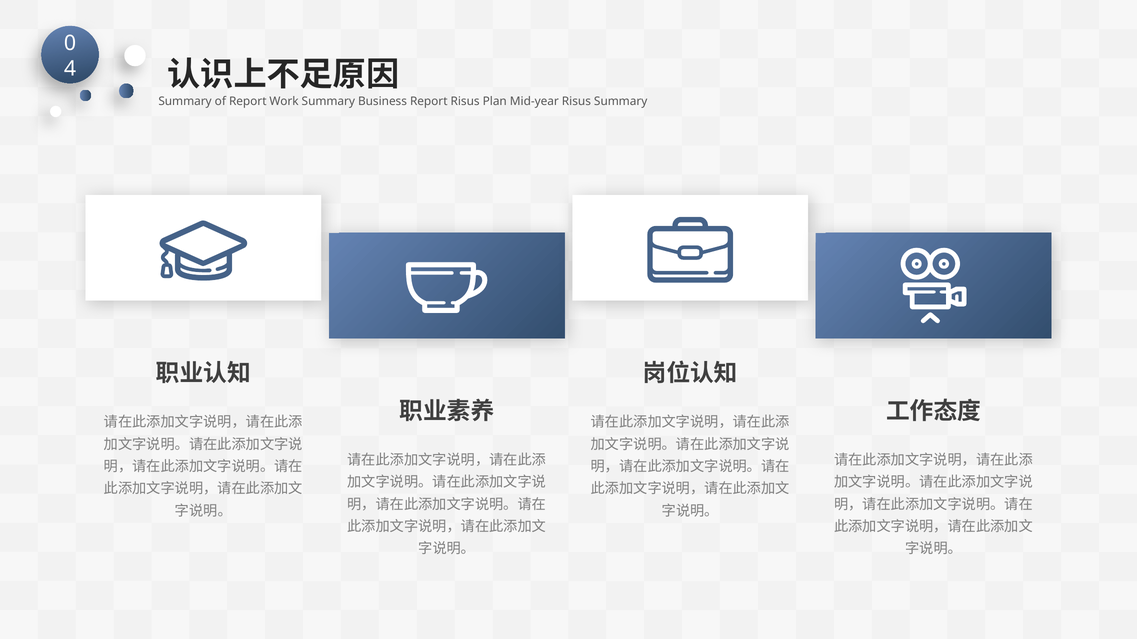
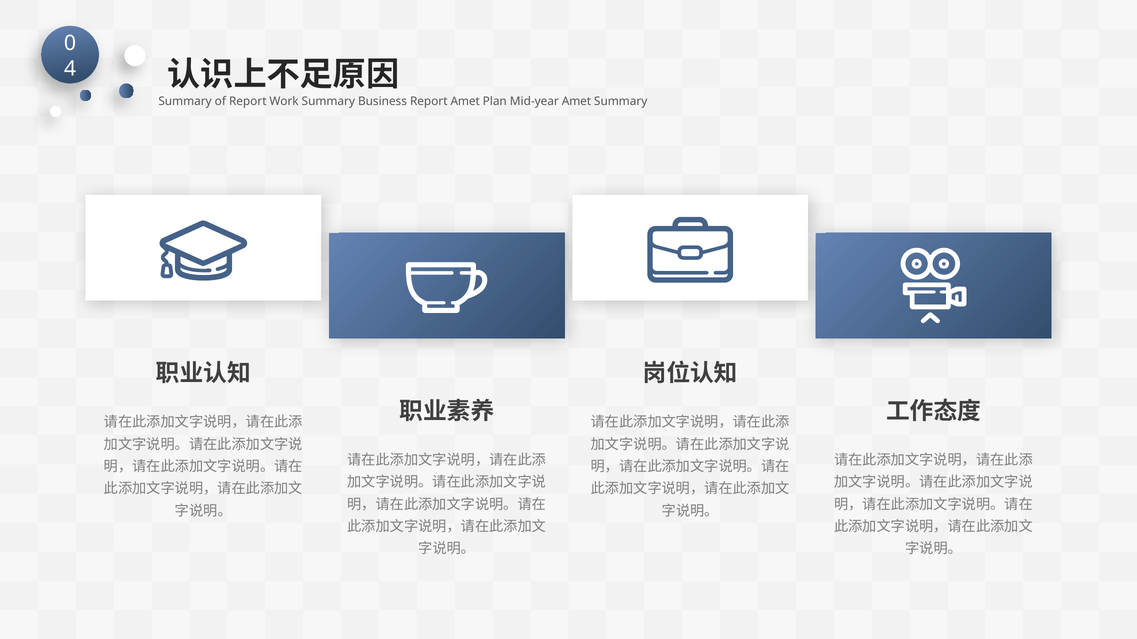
Report Risus: Risus -> Amet
Mid-year Risus: Risus -> Amet
